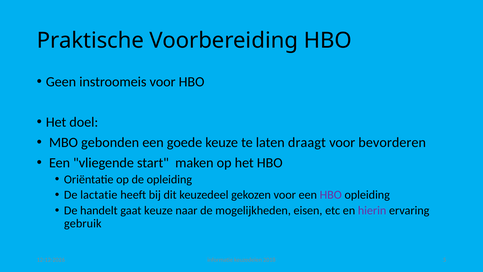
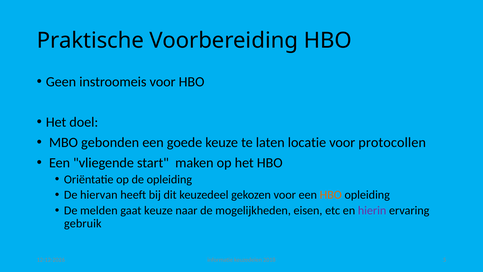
draagt: draagt -> locatie
bevorderen: bevorderen -> protocollen
lactatie: lactatie -> hiervan
HBO at (331, 195) colour: purple -> orange
handelt: handelt -> melden
